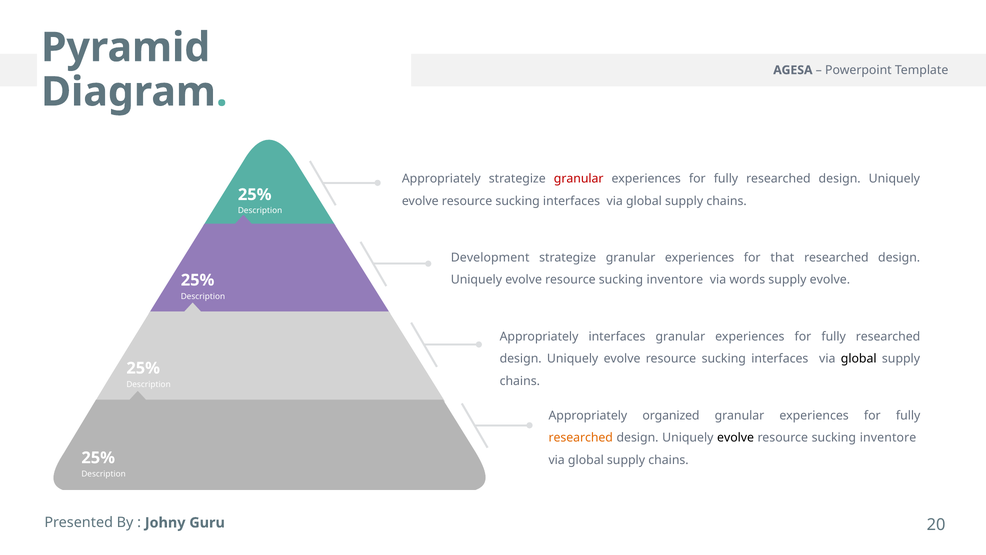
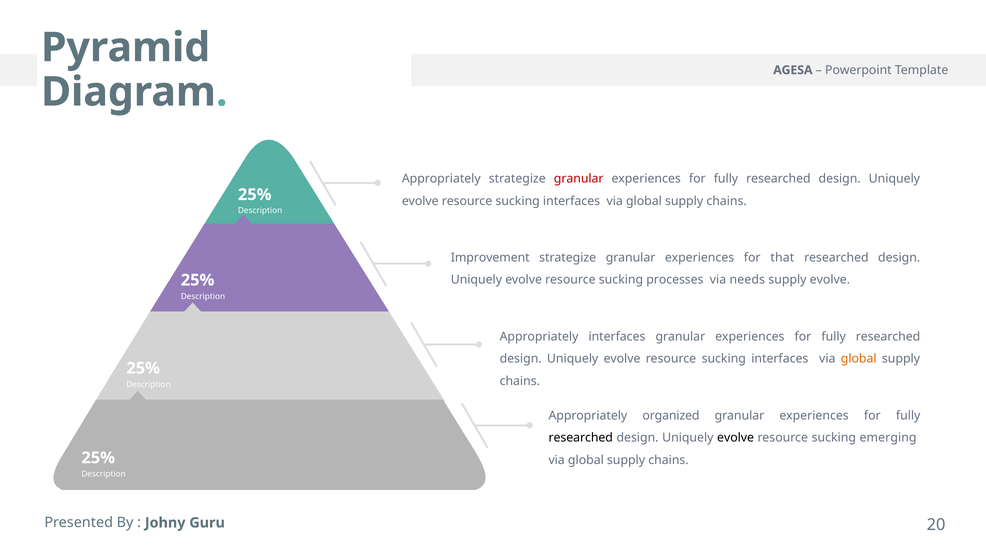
Development: Development -> Improvement
inventore at (675, 280): inventore -> processes
words: words -> needs
global at (859, 359) colour: black -> orange
researched at (581, 437) colour: orange -> black
inventore at (888, 437): inventore -> emerging
